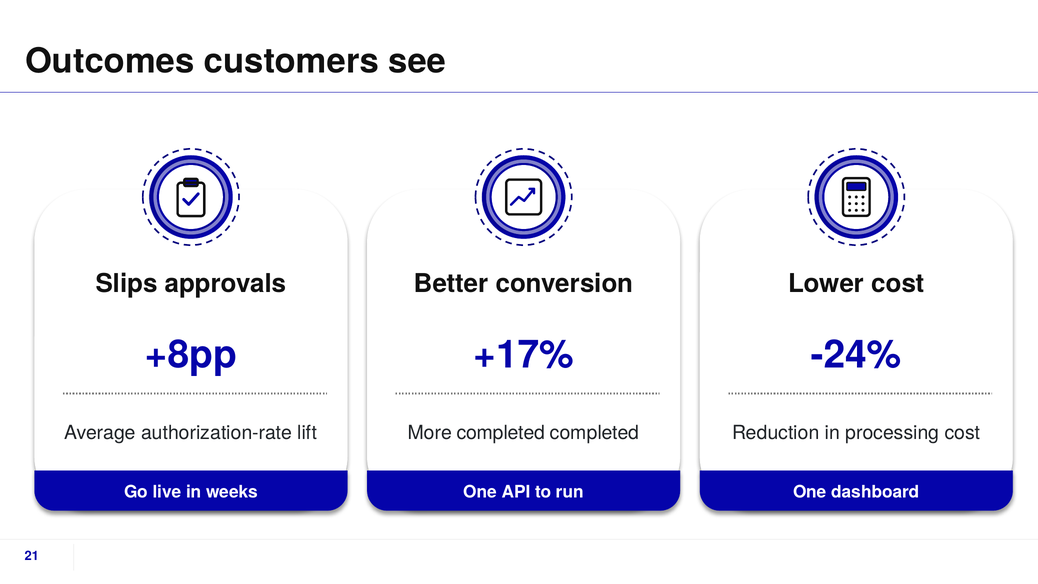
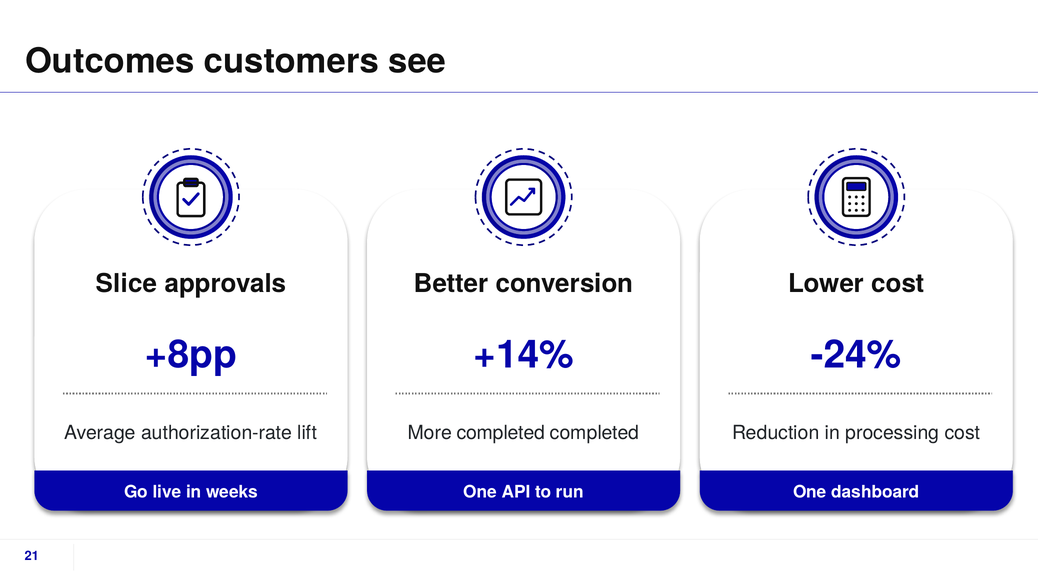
Slips: Slips -> Slice
+17%: +17% -> +14%
